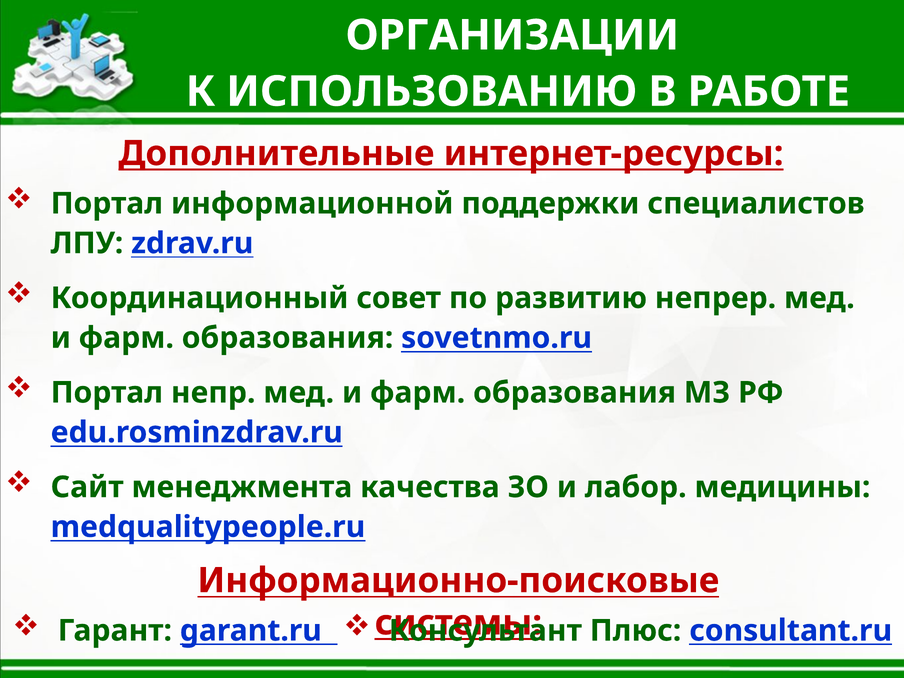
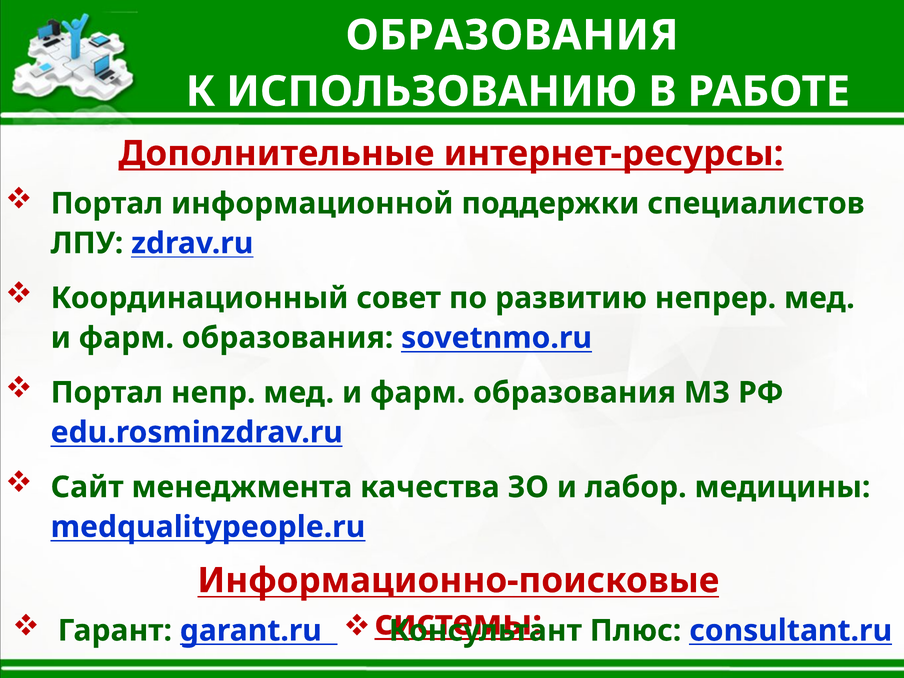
ОРГАНИЗАЦИИ at (512, 35): ОРГАНИЗАЦИИ -> ОБРАЗОВАНИЯ
